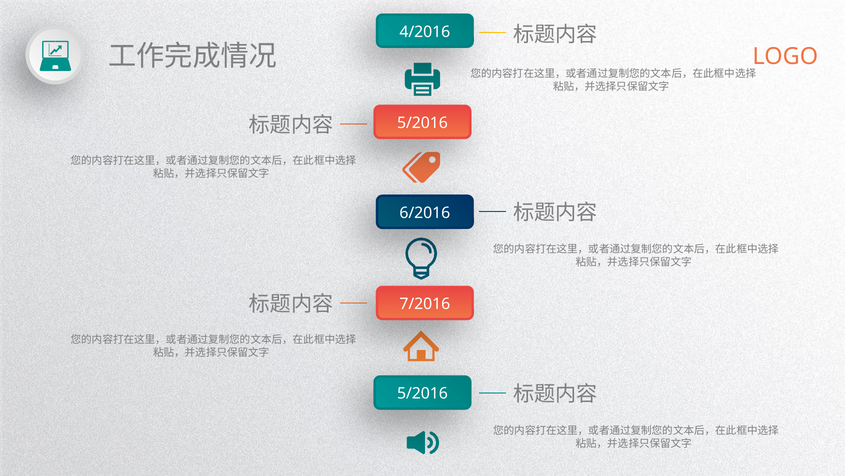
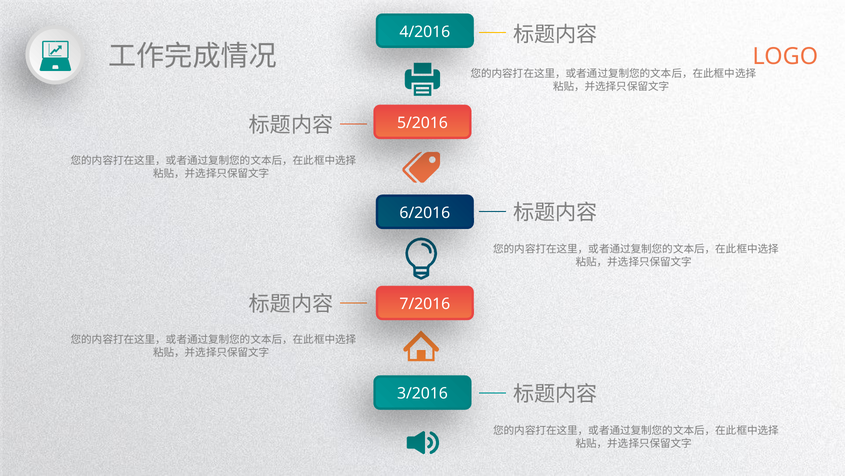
5/2016 at (422, 393): 5/2016 -> 3/2016
